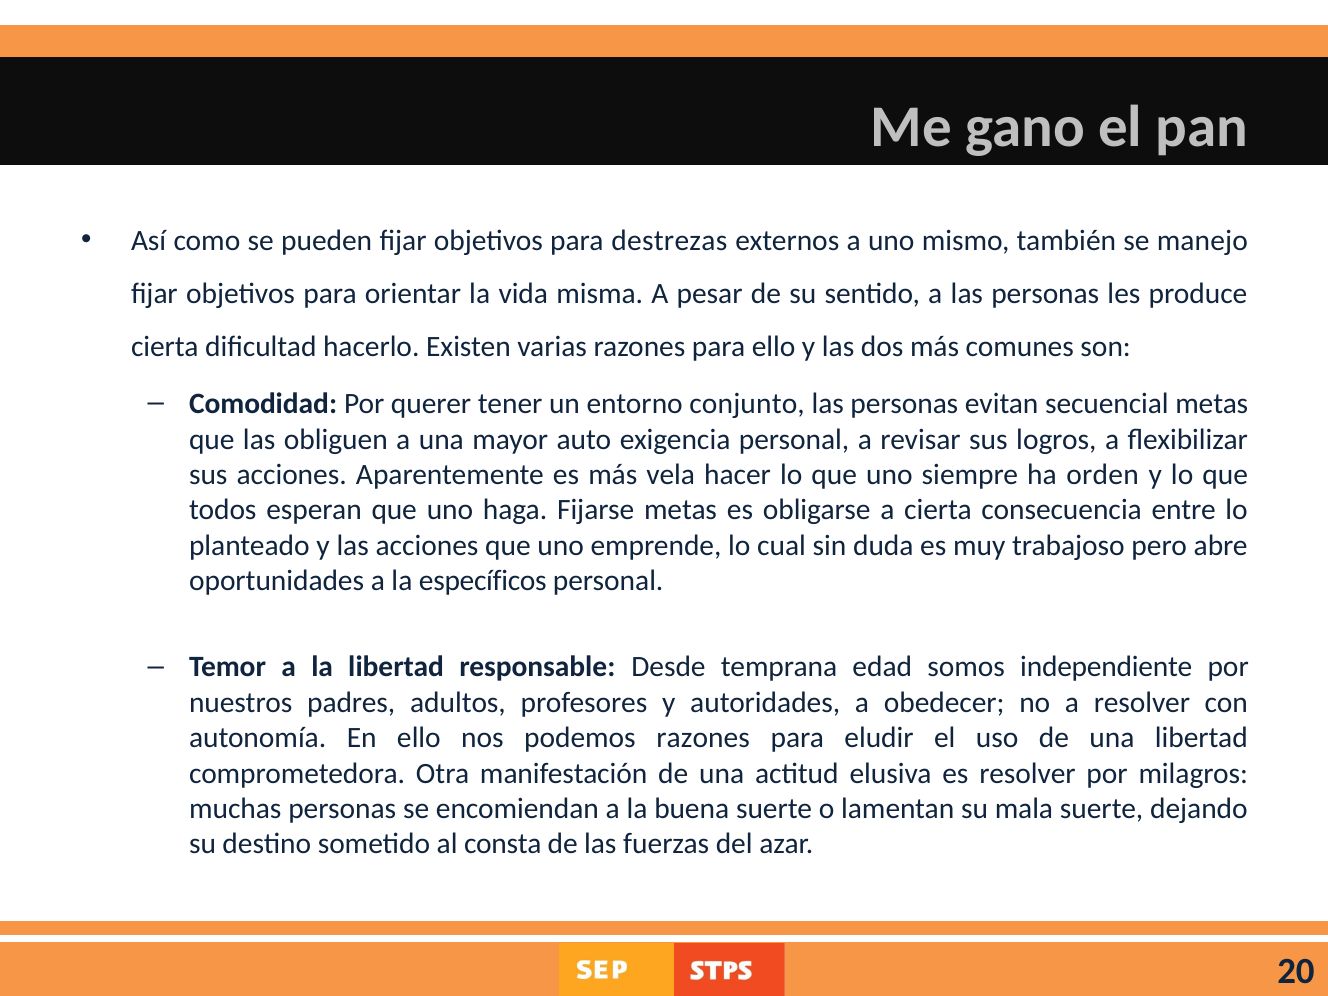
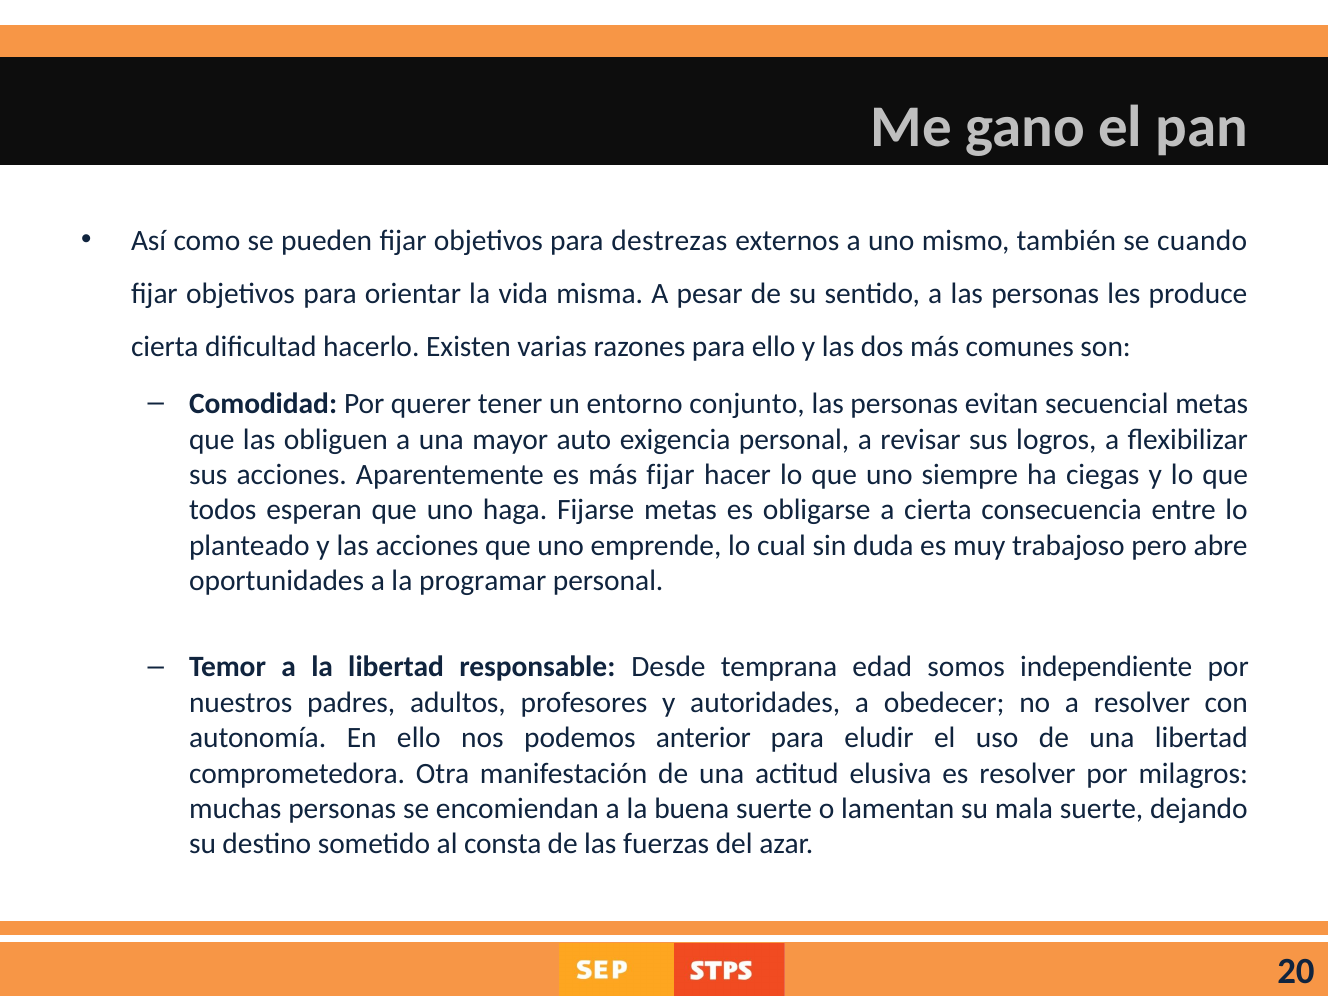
manejo: manejo -> cuando
más vela: vela -> fijar
orden: orden -> ciegas
específicos: específicos -> programar
podemos razones: razones -> anterior
